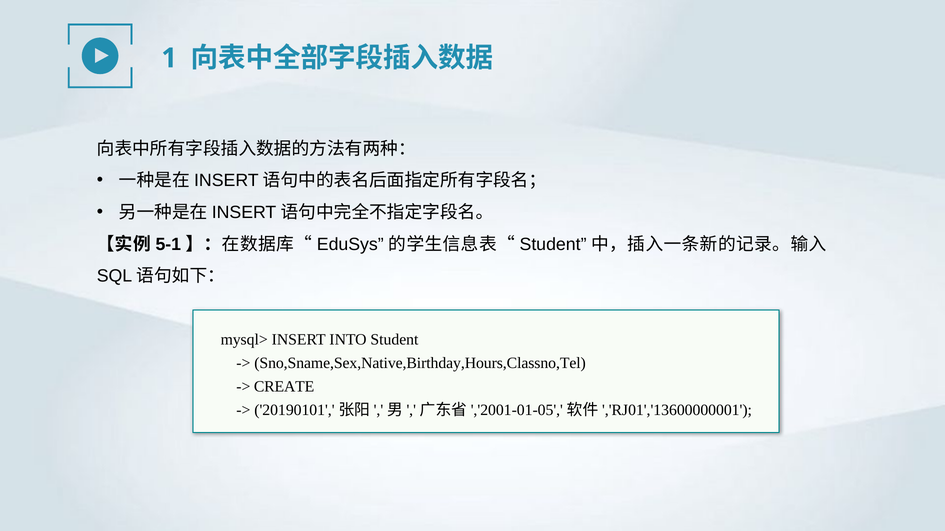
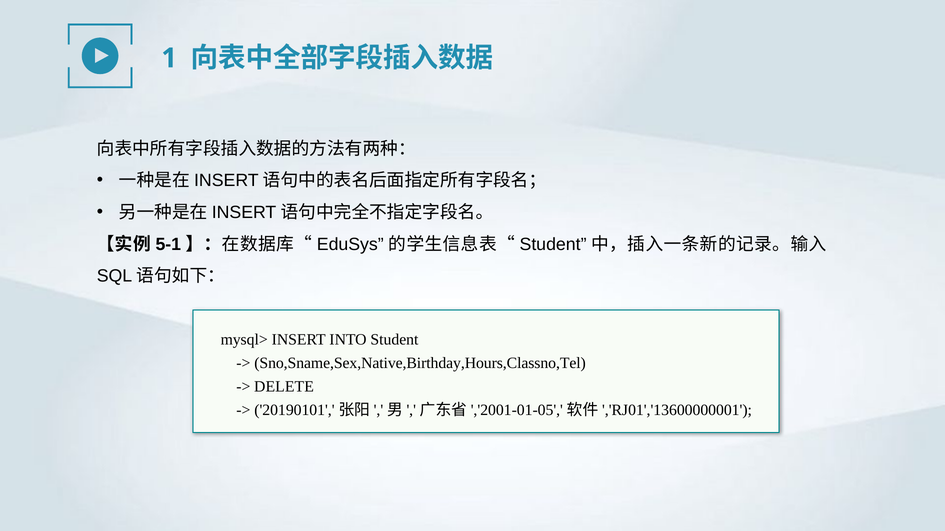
CREATE: CREATE -> DELETE
